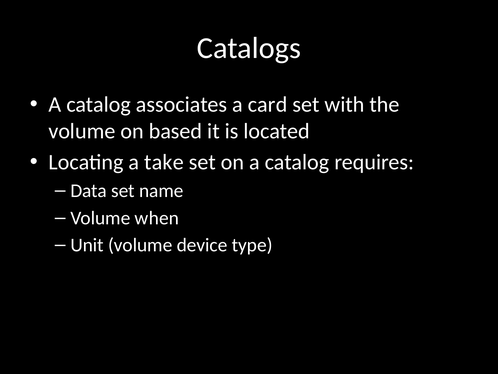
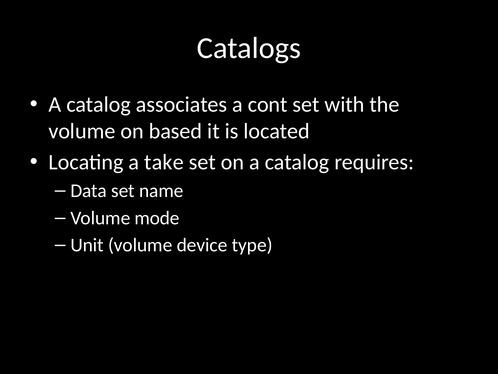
card: card -> cont
when: when -> mode
